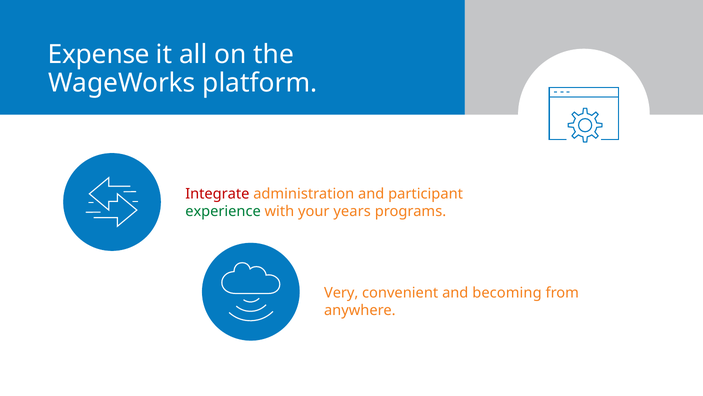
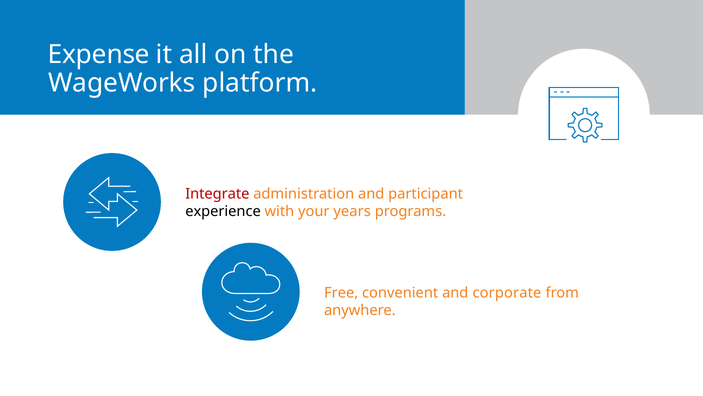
experience colour: green -> black
Very: Very -> Free
becoming: becoming -> corporate
